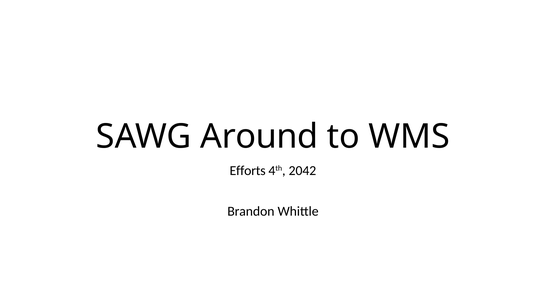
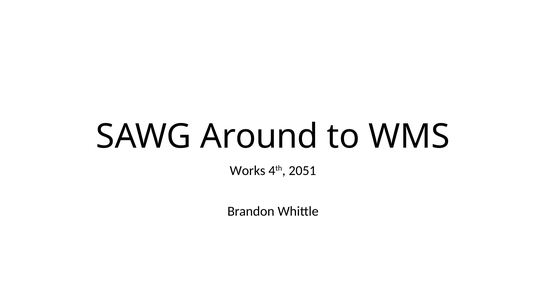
Efforts: Efforts -> Works
2042: 2042 -> 2051
